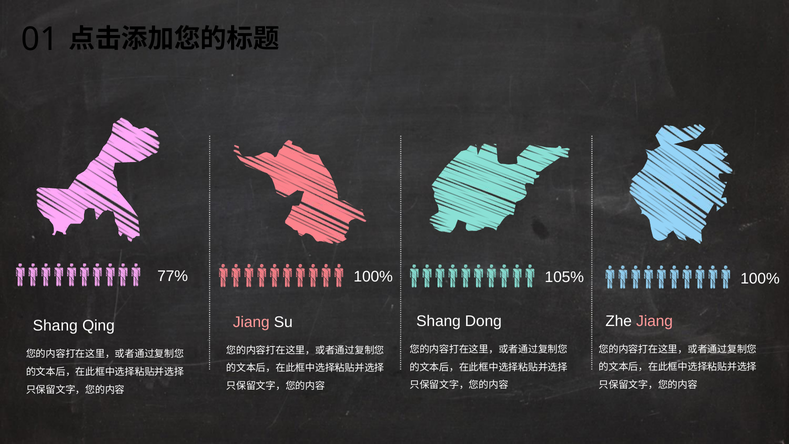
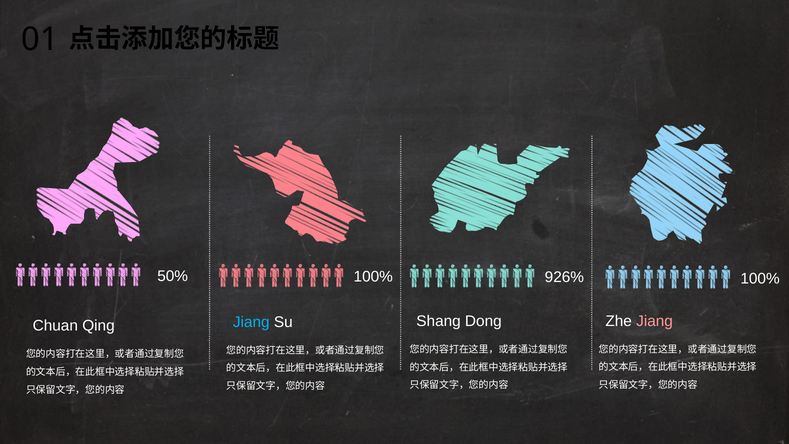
77%: 77% -> 50%
105%: 105% -> 926%
Jiang at (251, 322) colour: pink -> light blue
Shang at (55, 326): Shang -> Chuan
